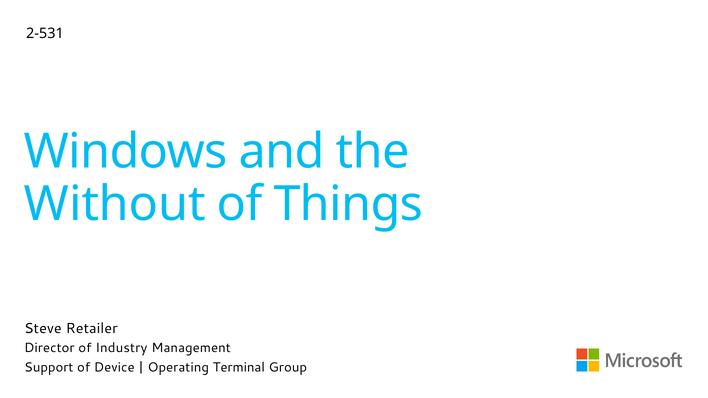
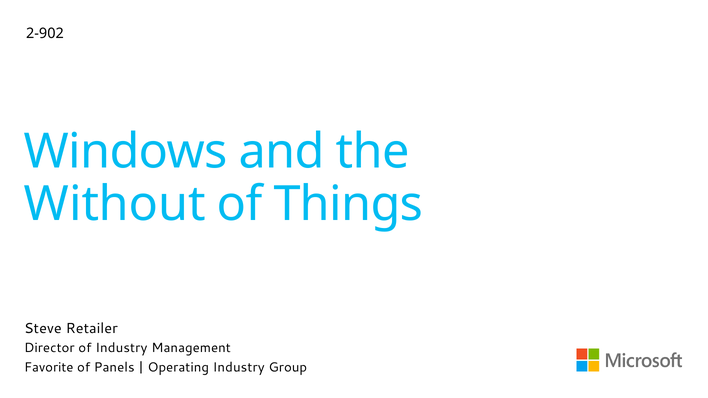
2-531: 2-531 -> 2-902
Support: Support -> Favorite
Device: Device -> Panels
Operating Terminal: Terminal -> Industry
